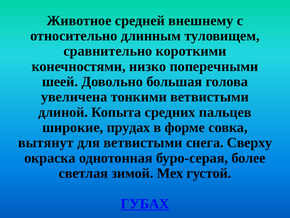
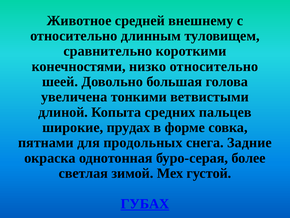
низко поперечными: поперечными -> относительно
вытянут: вытянут -> пятнами
для ветвистыми: ветвистыми -> продольных
Сверху: Сверху -> Задние
